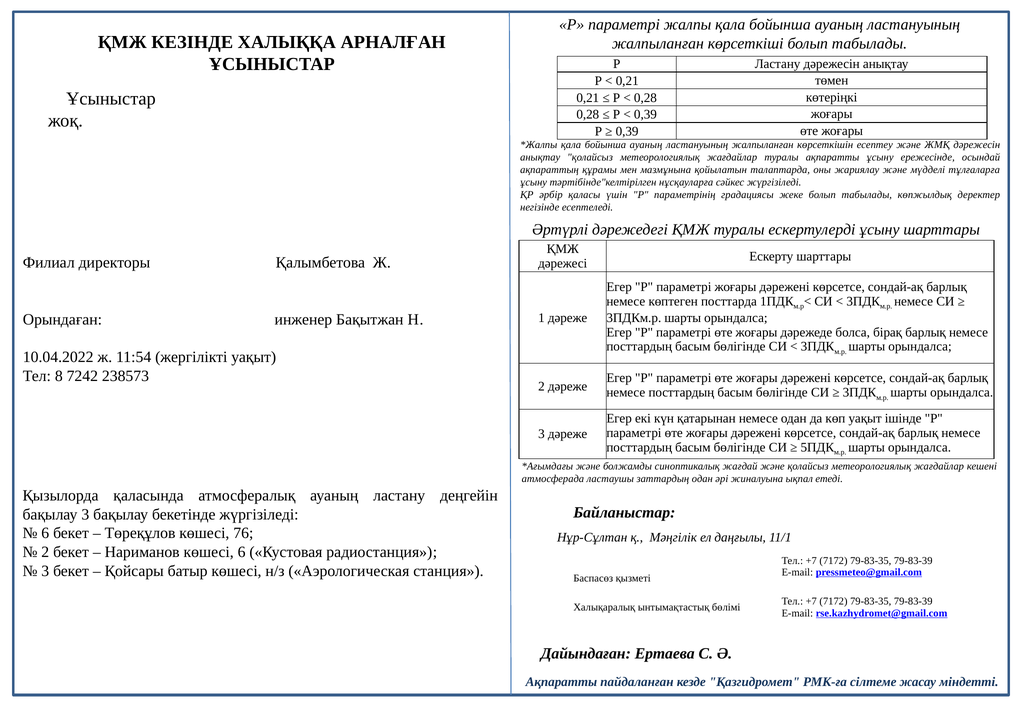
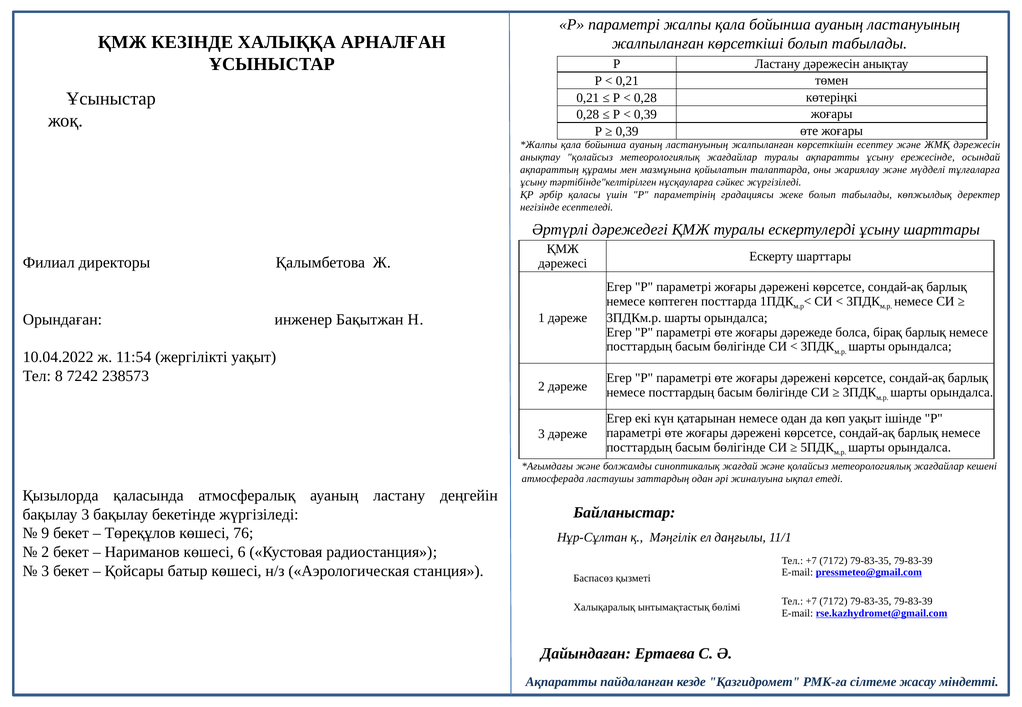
6 at (45, 534): 6 -> 9
